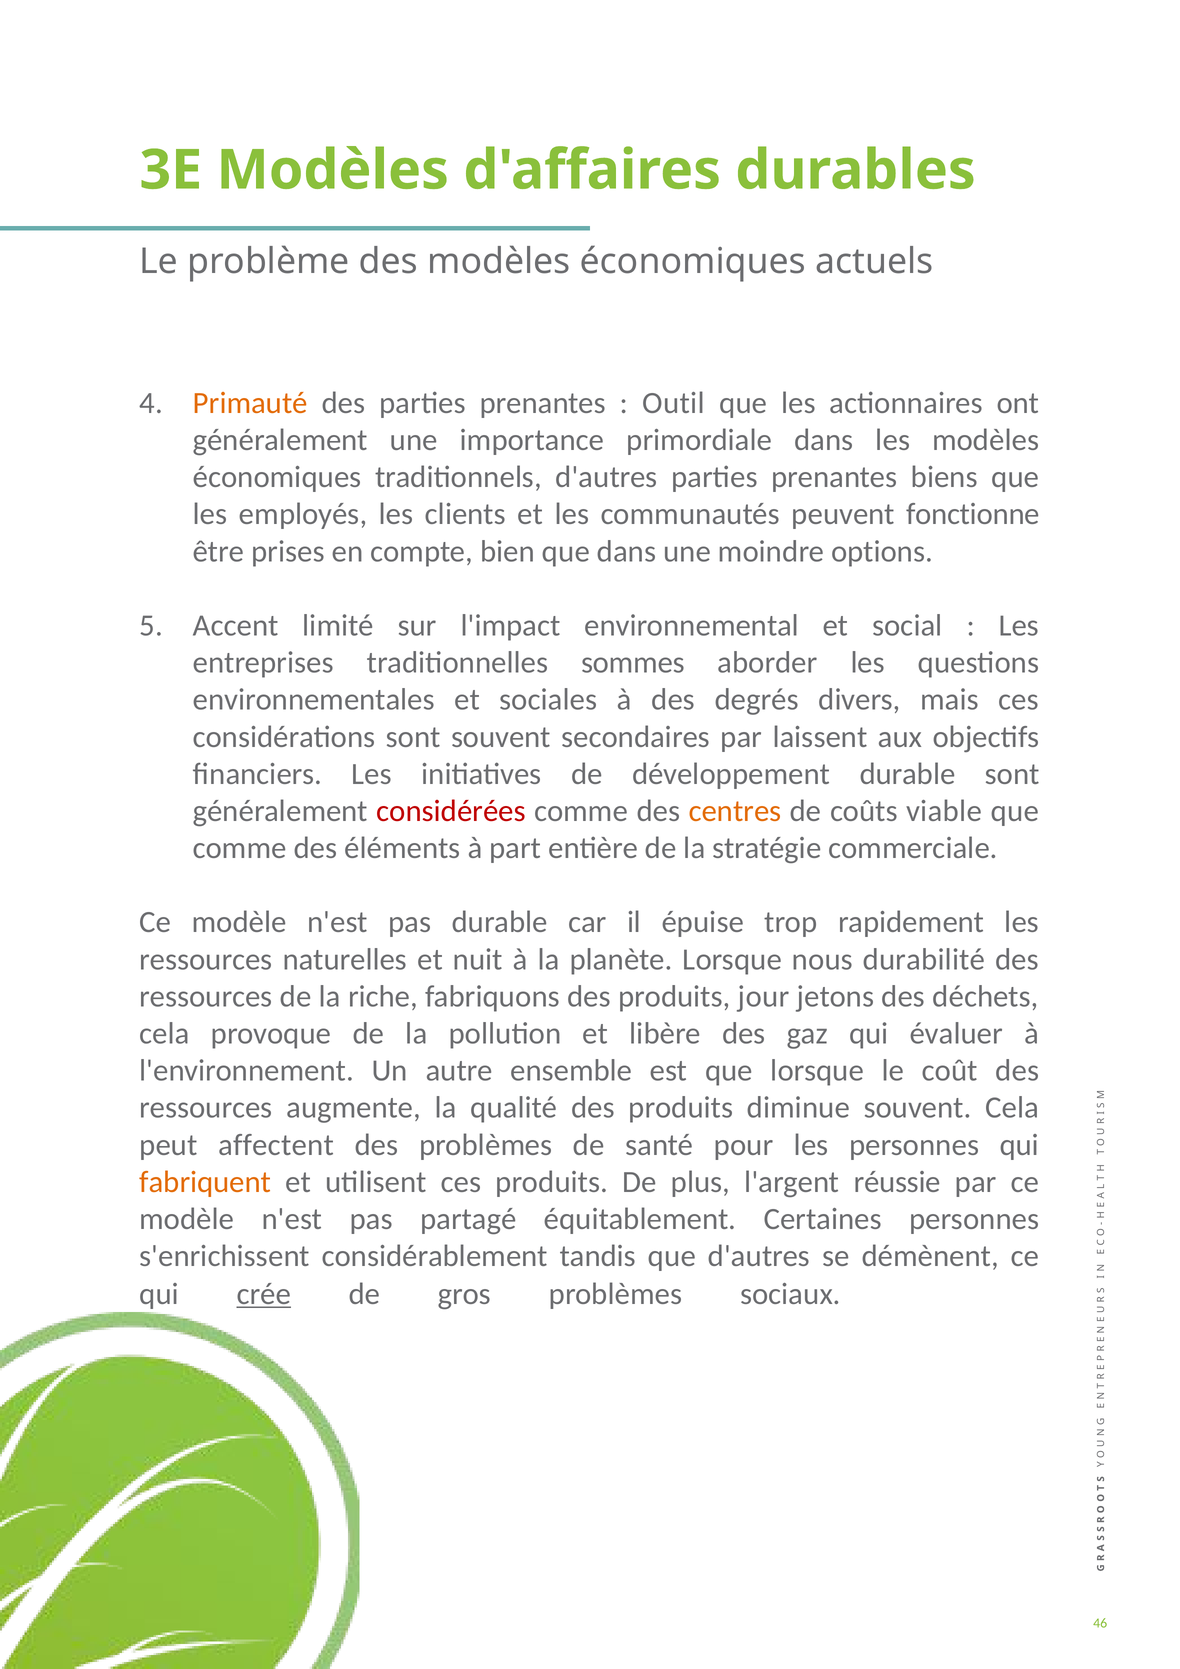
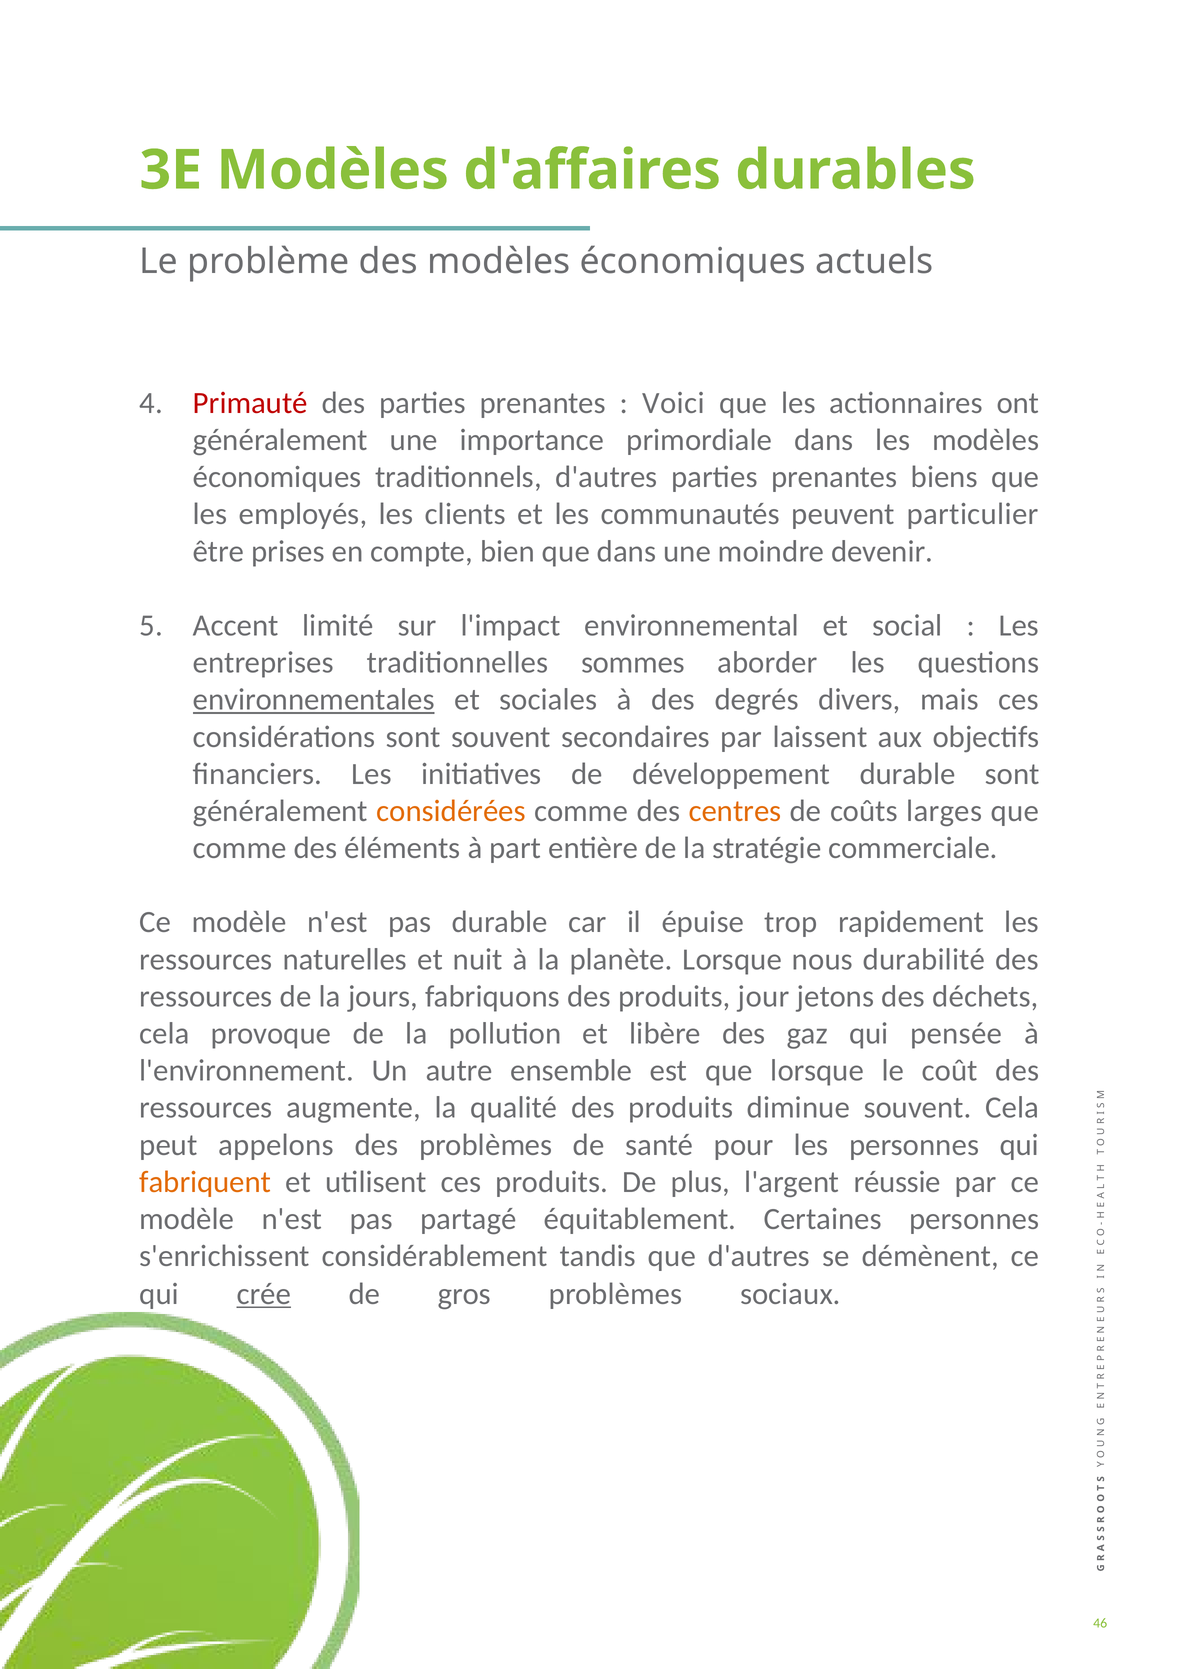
Primauté colour: orange -> red
Outil: Outil -> Voici
fonctionne: fonctionne -> particulier
options: options -> devenir
environnementales underline: none -> present
considérées colour: red -> orange
viable: viable -> larges
riche: riche -> jours
évaluer: évaluer -> pensée
affectent: affectent -> appelons
